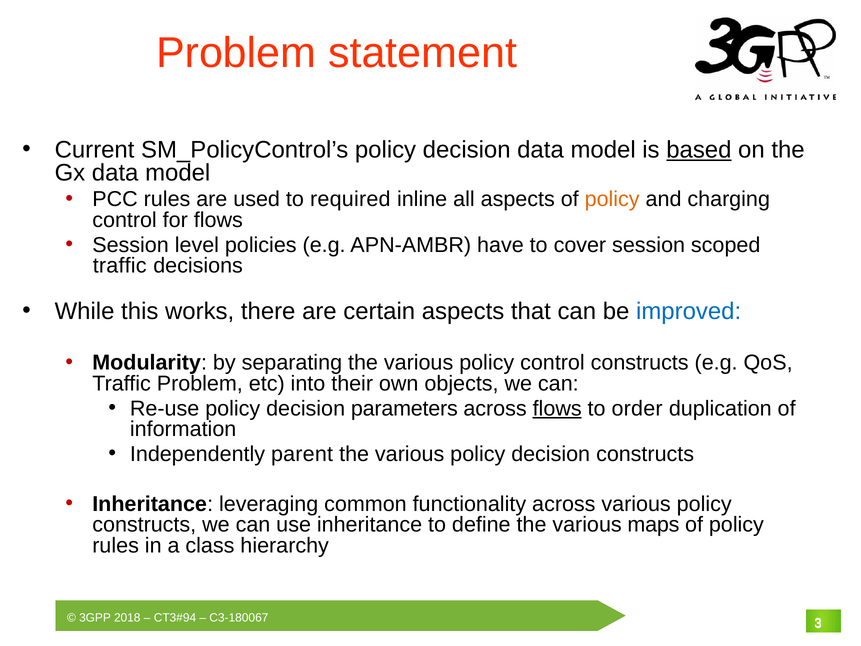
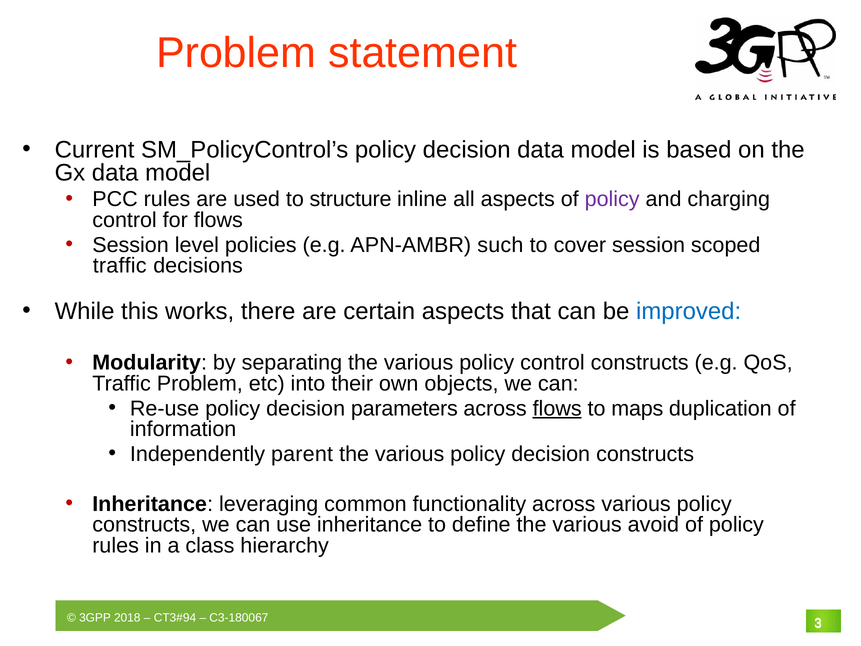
based underline: present -> none
required: required -> structure
policy at (612, 199) colour: orange -> purple
have: have -> such
order: order -> maps
maps: maps -> avoid
